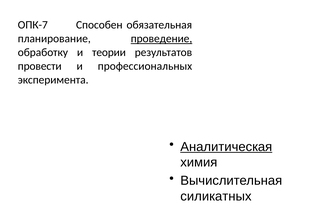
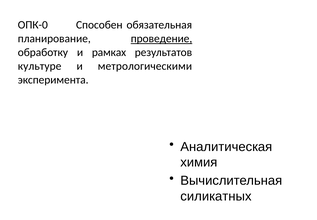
ОПК-7: ОПК-7 -> ОПК-0
теории: теории -> рамках
провести: провести -> культуре
профессиональных: профессиональных -> метрологическими
Аналитическая underline: present -> none
